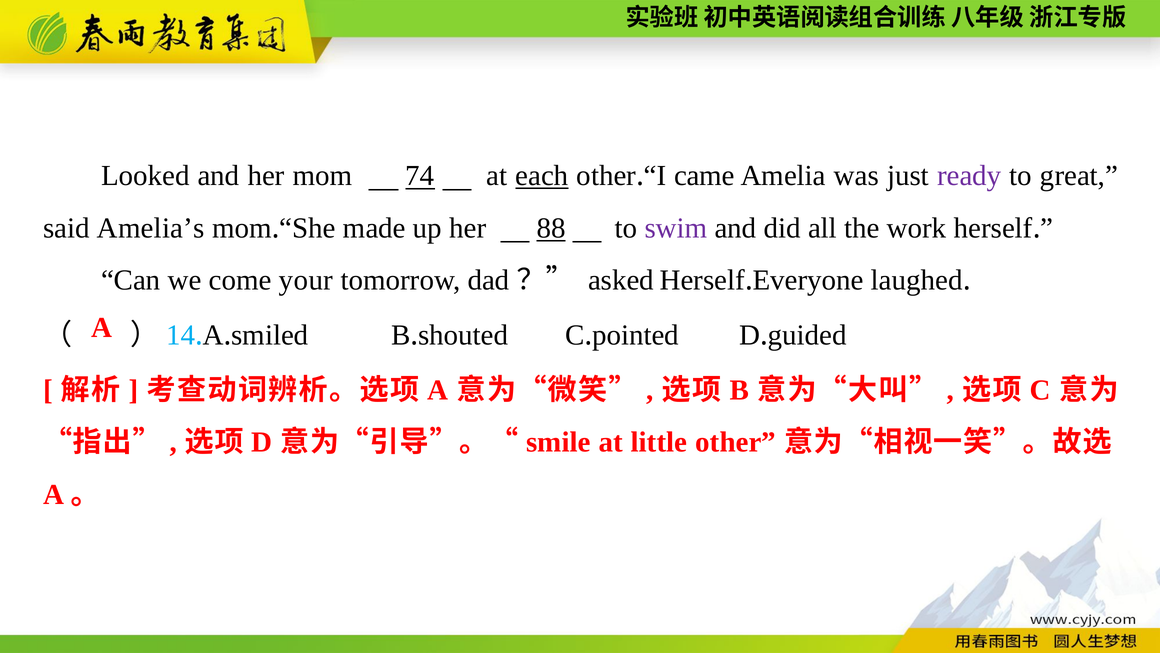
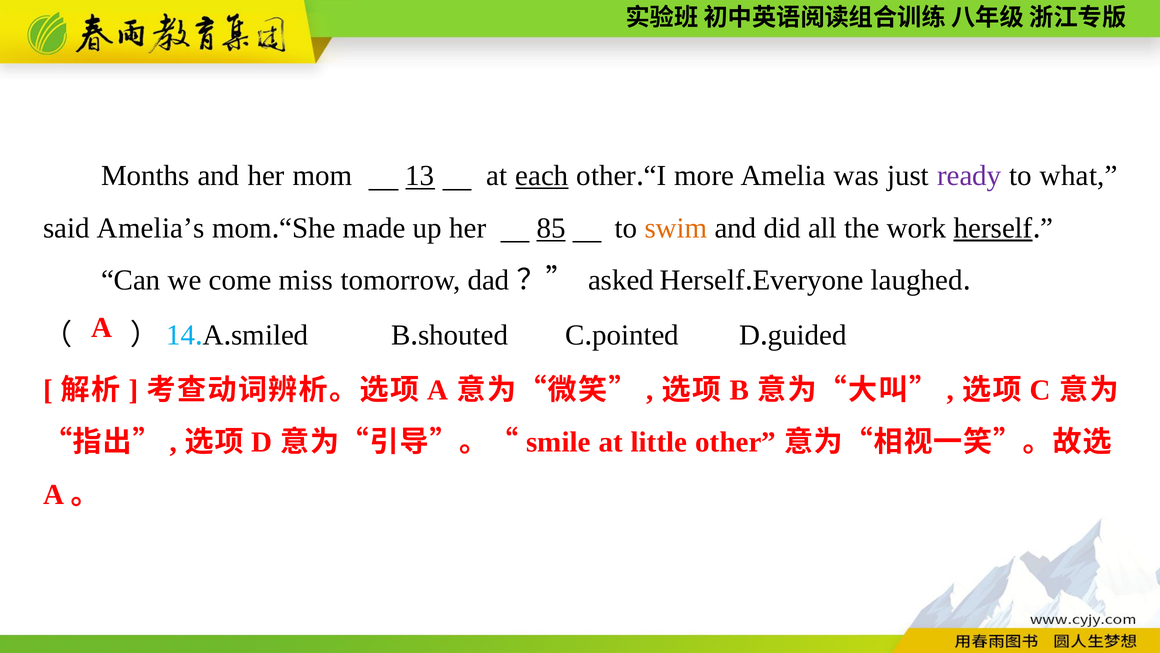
Looked: Looked -> Months
74: 74 -> 13
came: came -> more
great: great -> what
88: 88 -> 85
swim colour: purple -> orange
herself at (993, 228) underline: none -> present
your: your -> miss
